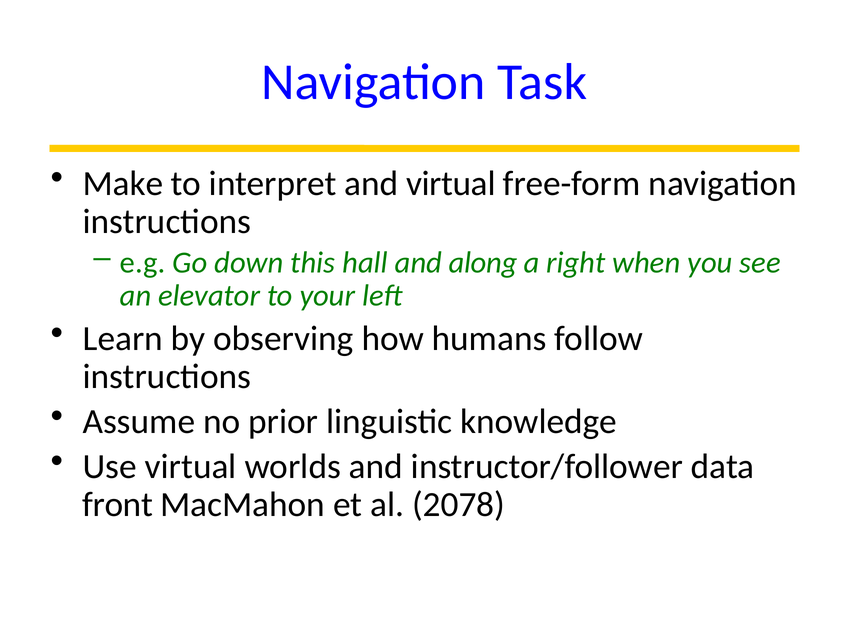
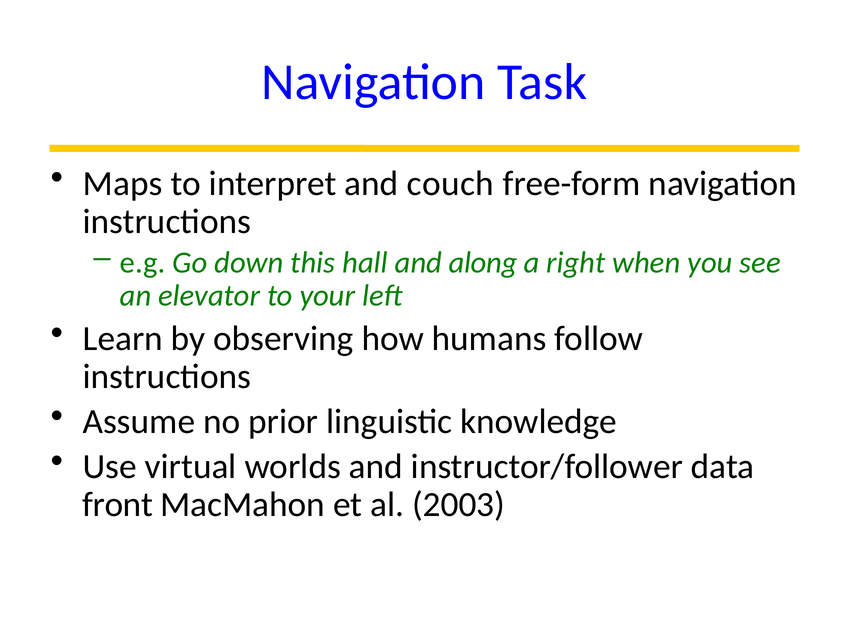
Make: Make -> Maps
and virtual: virtual -> couch
2078: 2078 -> 2003
